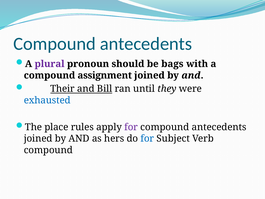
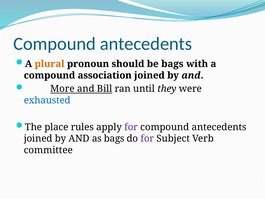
plural colour: purple -> orange
assignment: assignment -> association
Their: Their -> More
as hers: hers -> bags
for at (147, 138) colour: blue -> purple
compound at (48, 150): compound -> committee
